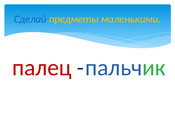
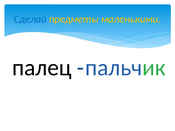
палец colour: red -> black
